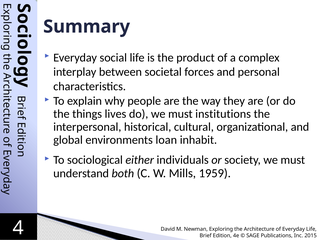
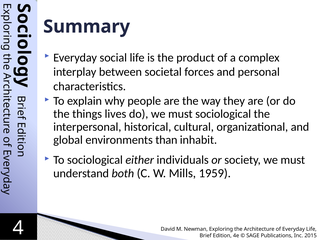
must institutions: institutions -> sociological
loan: loan -> than
